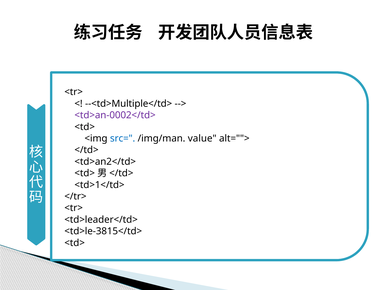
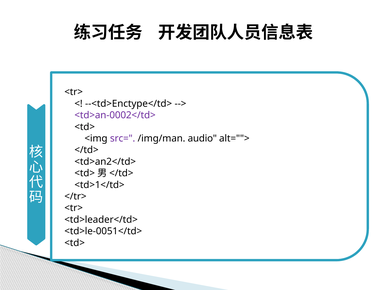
--<td>Multiple</td>: --<td>Multiple</td> -> --<td>Enctype</td>
src= colour: blue -> purple
value: value -> audio
<td>le-3815</td>: <td>le-3815</td> -> <td>le-0051</td>
